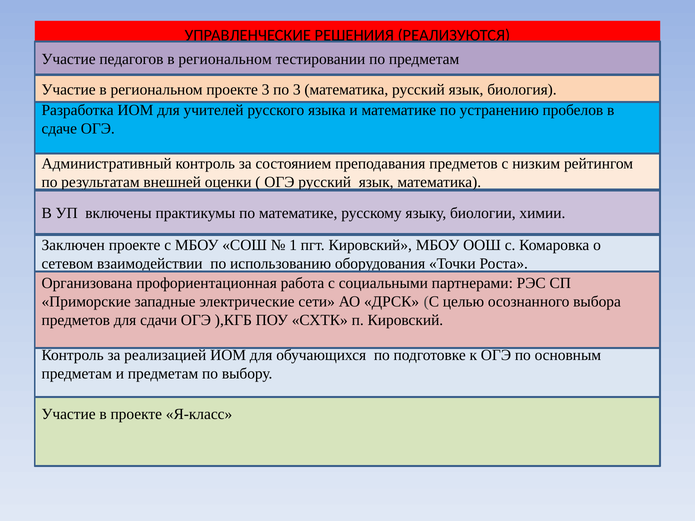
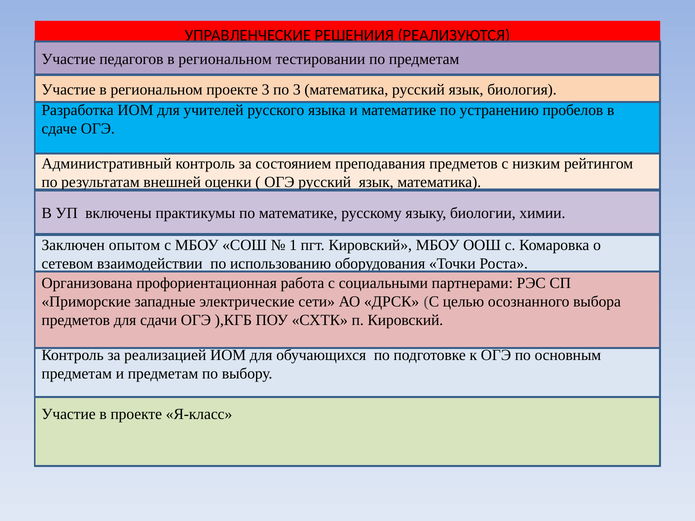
Заключен проекте: проекте -> опытом
